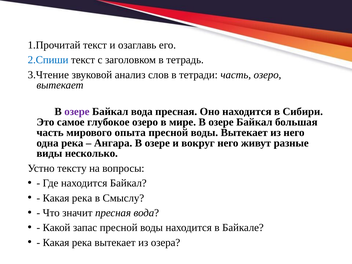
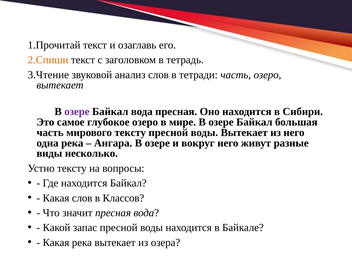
2.Спиши colour: blue -> orange
мирового опыта: опыта -> тексту
река at (82, 198): река -> слов
Смыслу: Смыслу -> Классов
